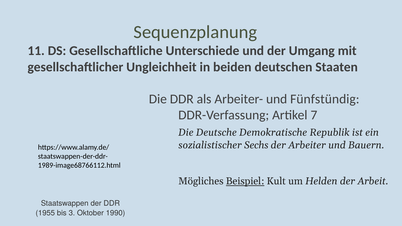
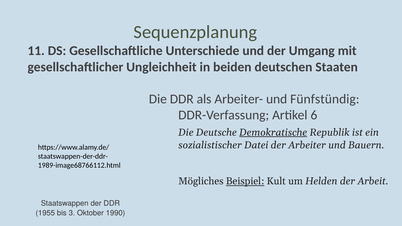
7: 7 -> 6
Demokratische underline: none -> present
Sechs: Sechs -> Datei
